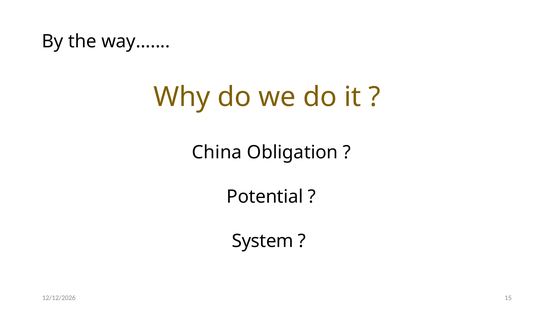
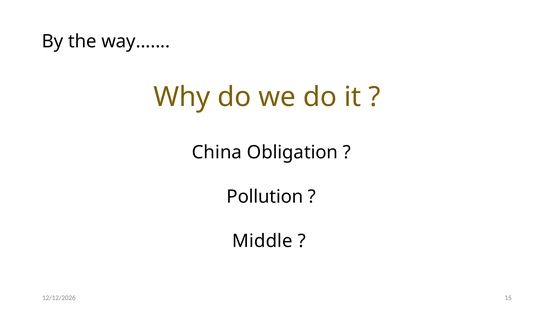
Potential: Potential -> Pollution
System: System -> Middle
